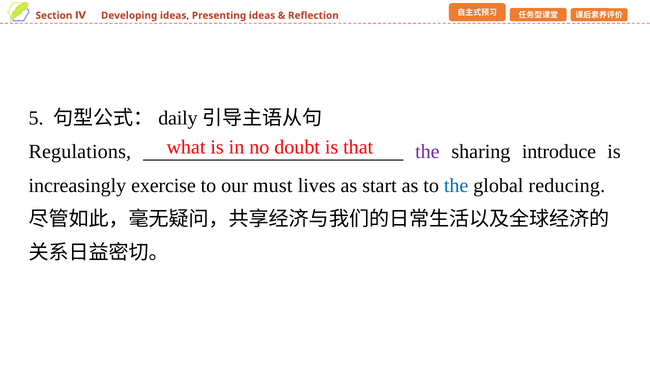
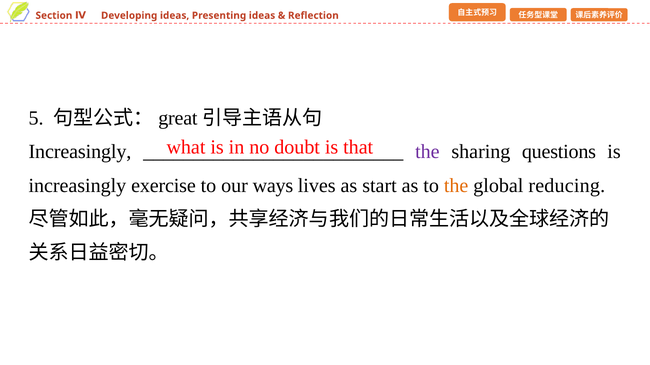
daily: daily -> great
Regulations at (80, 152): Regulations -> Increasingly
introduce: introduce -> questions
must: must -> ways
the at (456, 186) colour: blue -> orange
